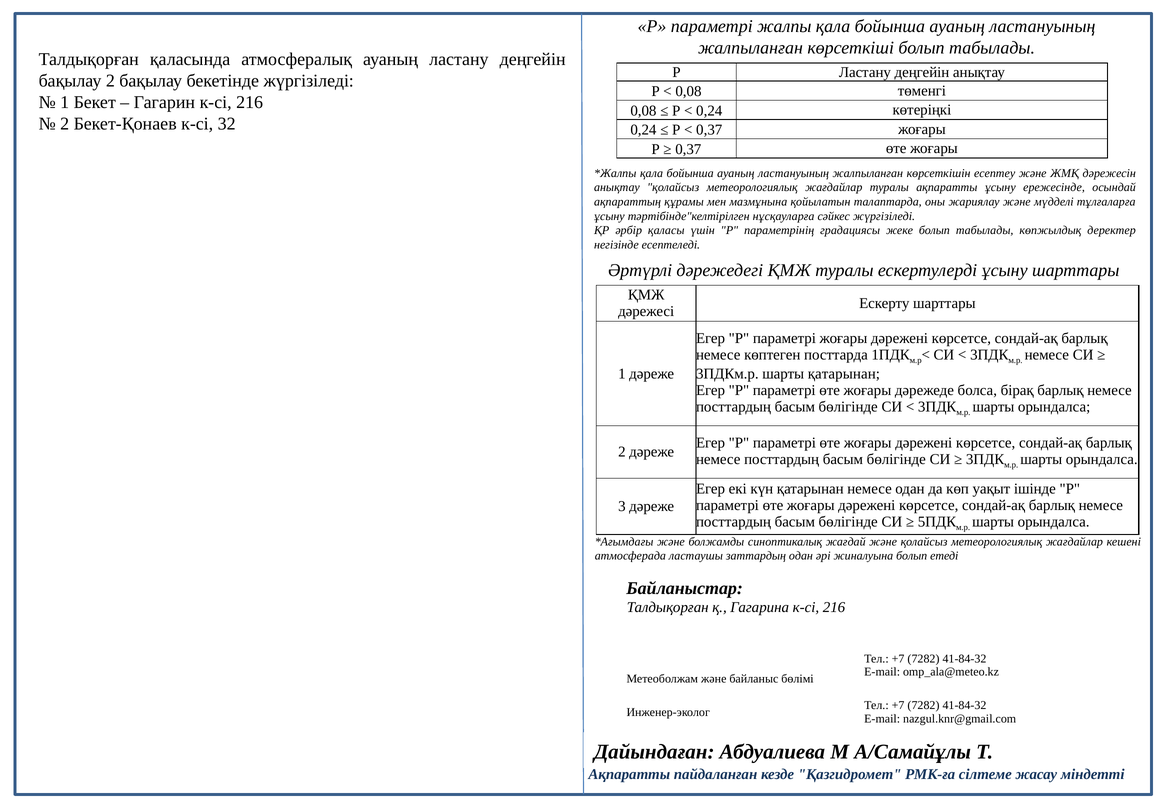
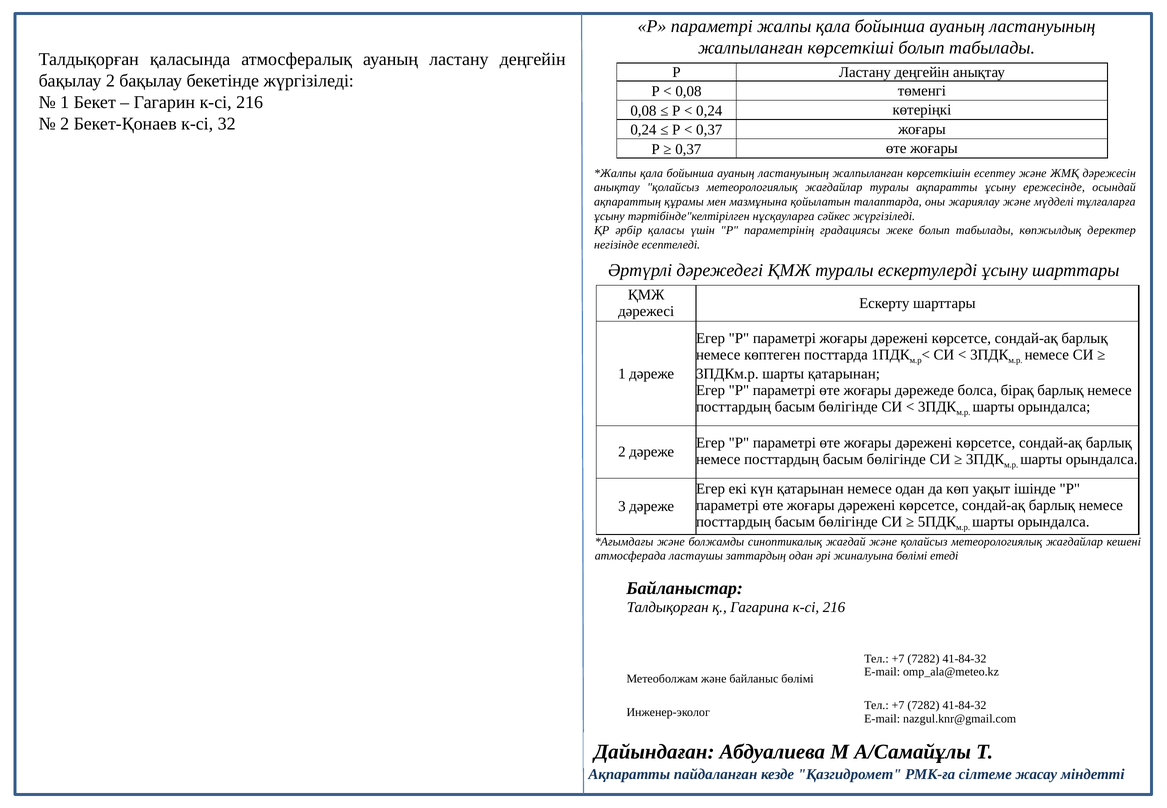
жиналуына болып: болып -> бөлімі
